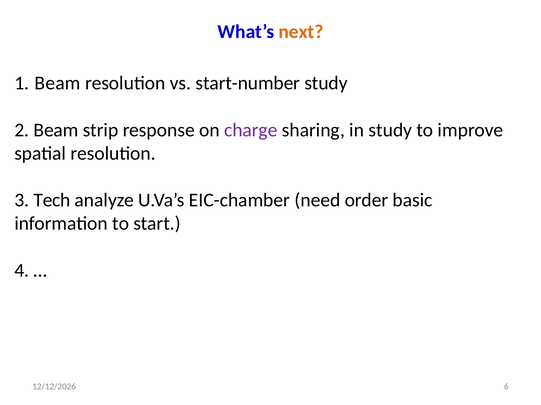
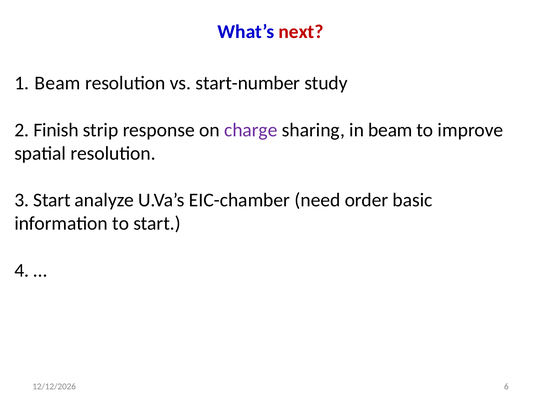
next colour: orange -> red
2 Beam: Beam -> Finish
in study: study -> beam
3 Tech: Tech -> Start
